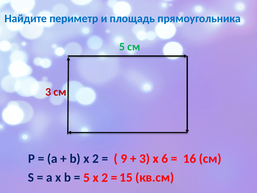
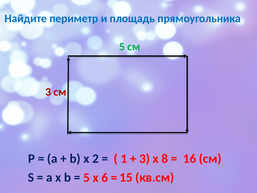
9: 9 -> 1
6: 6 -> 8
2 at (105, 177): 2 -> 6
